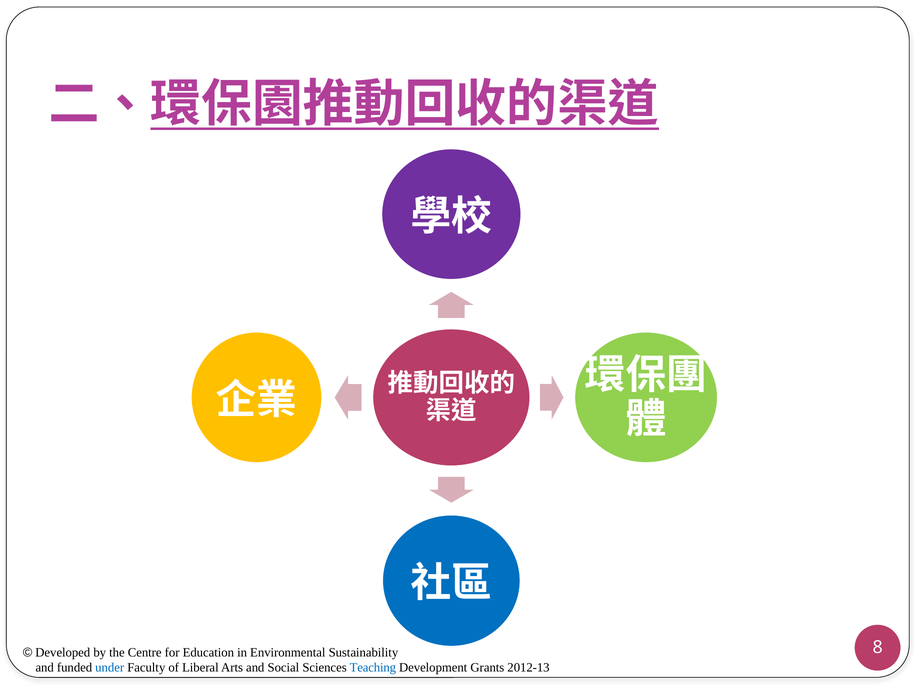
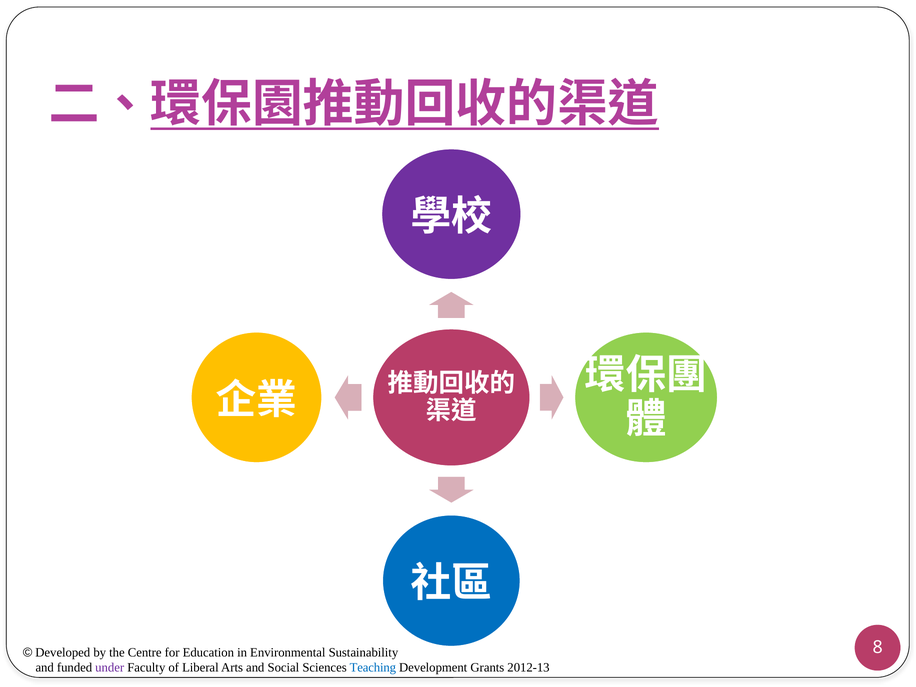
under colour: blue -> purple
